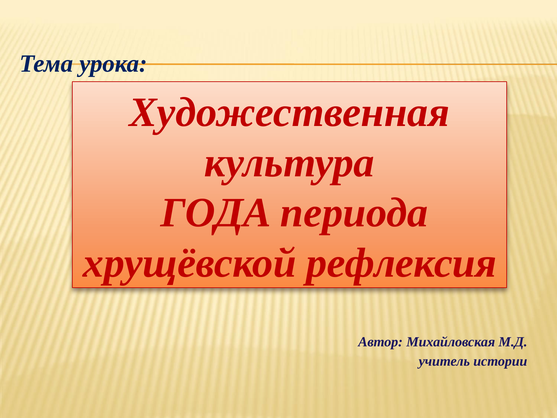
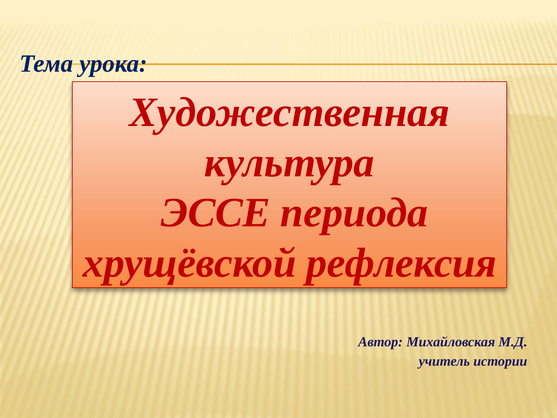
ГОДА: ГОДА -> ЭССЕ
